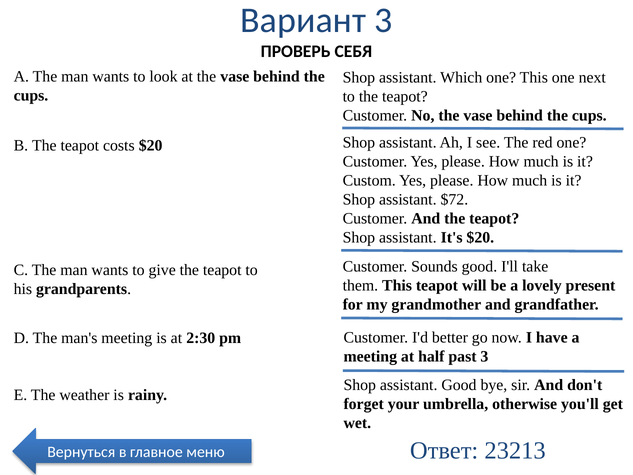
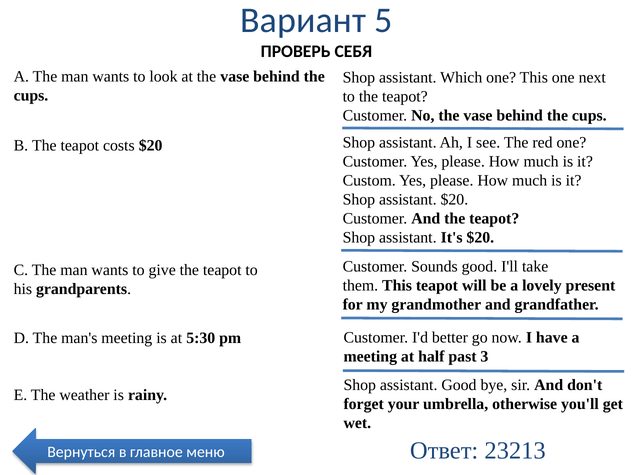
Вариант 3: 3 -> 5
assistant $72: $72 -> $20
2:30: 2:30 -> 5:30
